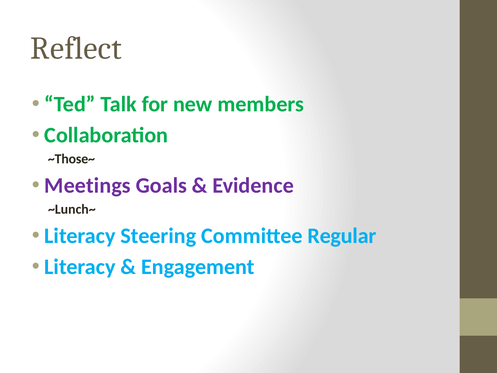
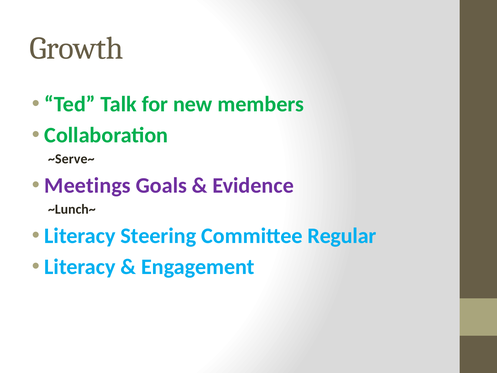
Reflect: Reflect -> Growth
~Those~: ~Those~ -> ~Serve~
